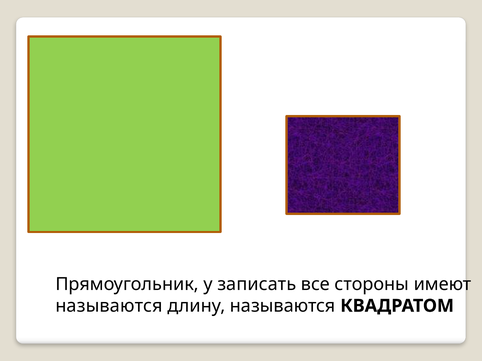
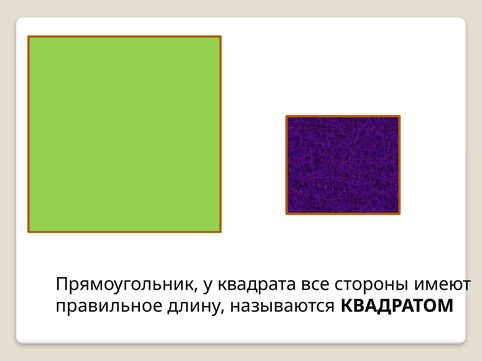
записать: записать -> квадрата
называются at (109, 306): называются -> правильное
